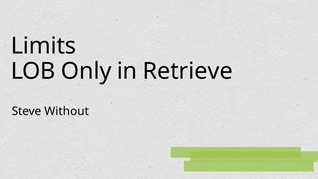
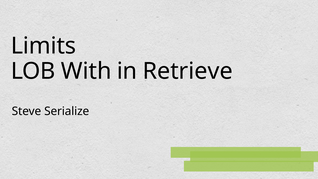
Only: Only -> With
Without: Without -> Serialize
